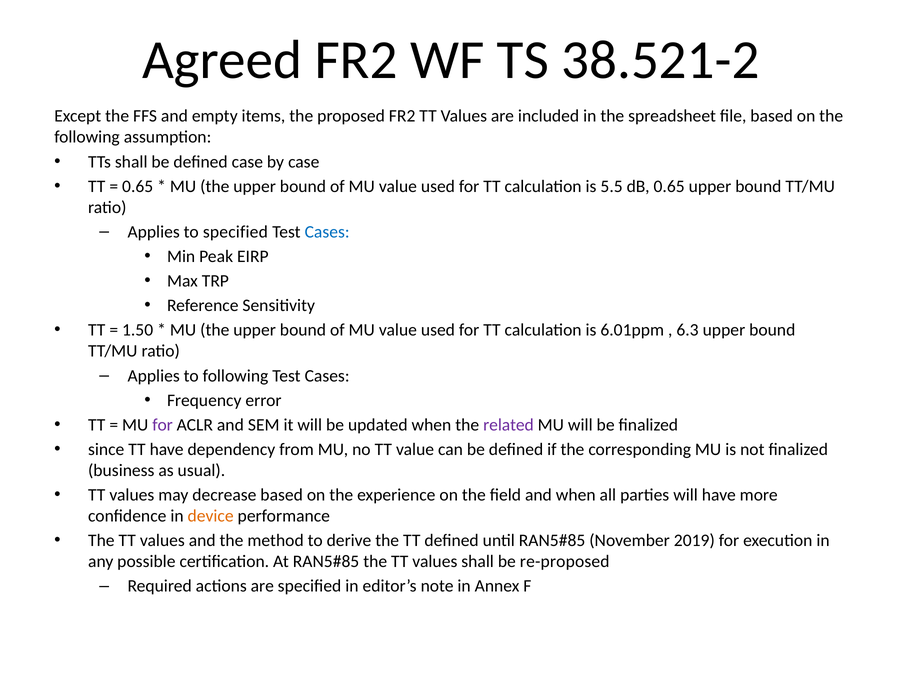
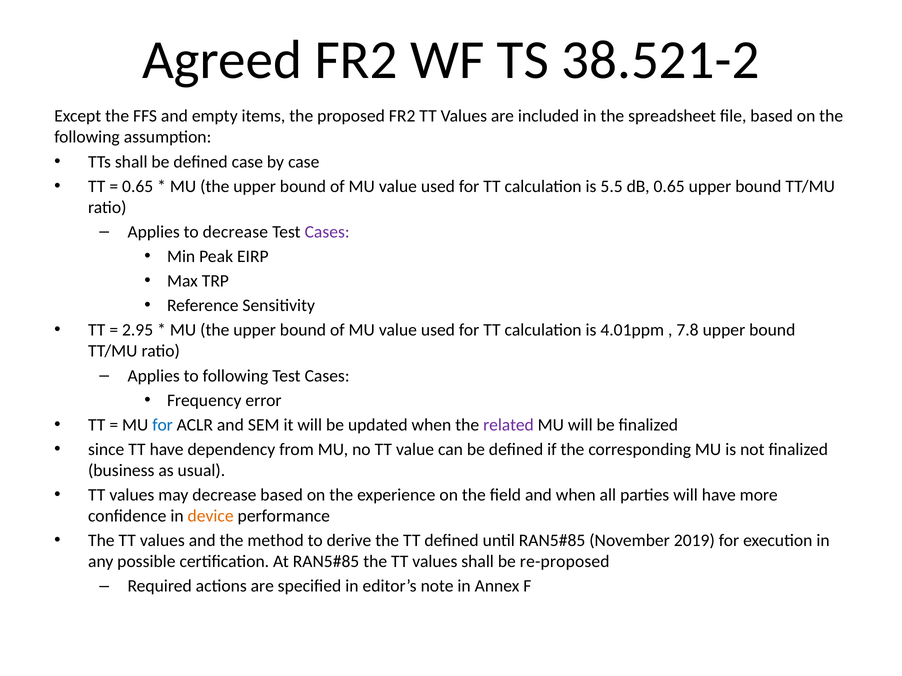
to specified: specified -> decrease
Cases at (327, 232) colour: blue -> purple
1.50: 1.50 -> 2.95
6.01ppm: 6.01ppm -> 4.01ppm
6.3: 6.3 -> 7.8
for at (163, 425) colour: purple -> blue
